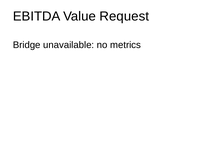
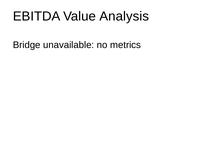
Request: Request -> Analysis
